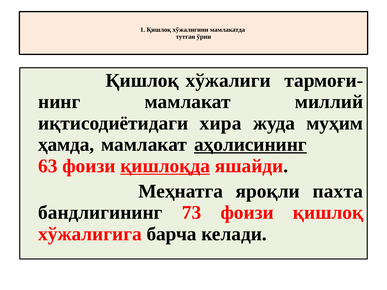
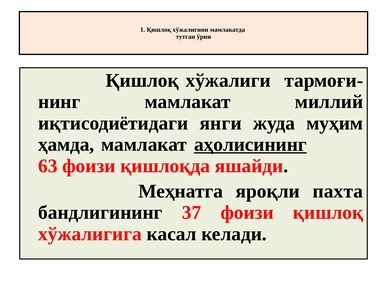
хира: хира -> янги
қишлоқда underline: present -> none
73: 73 -> 37
барча: барча -> касал
